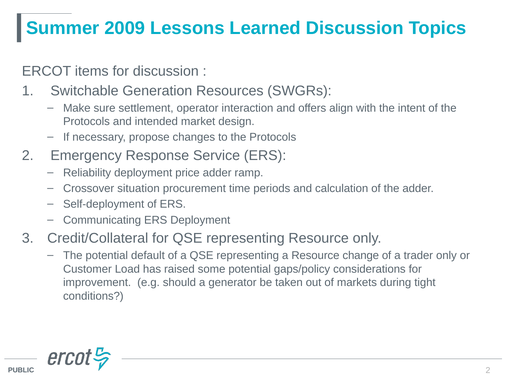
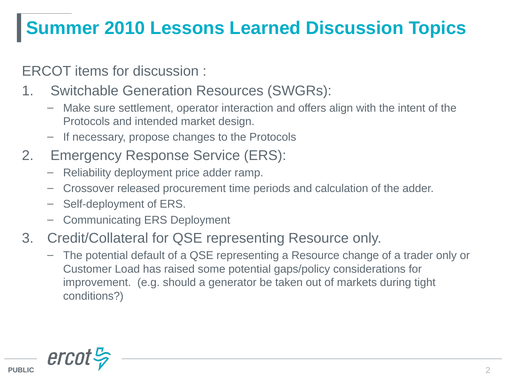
2009: 2009 -> 2010
situation: situation -> released
